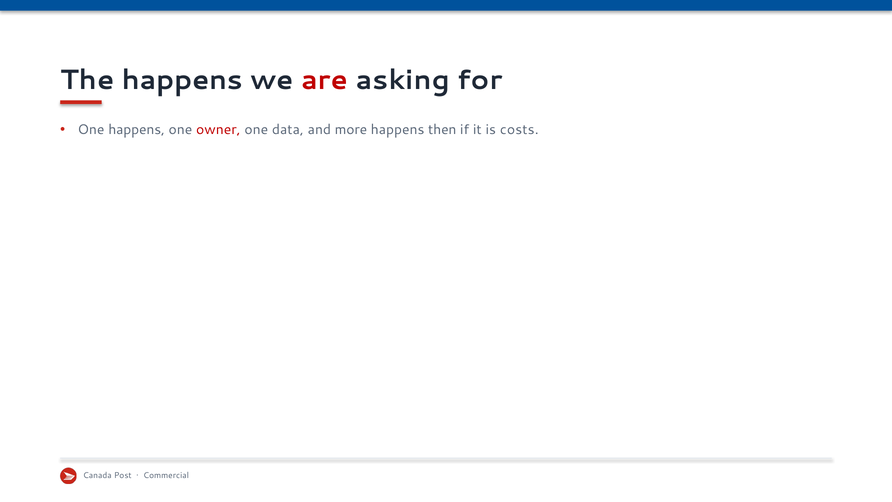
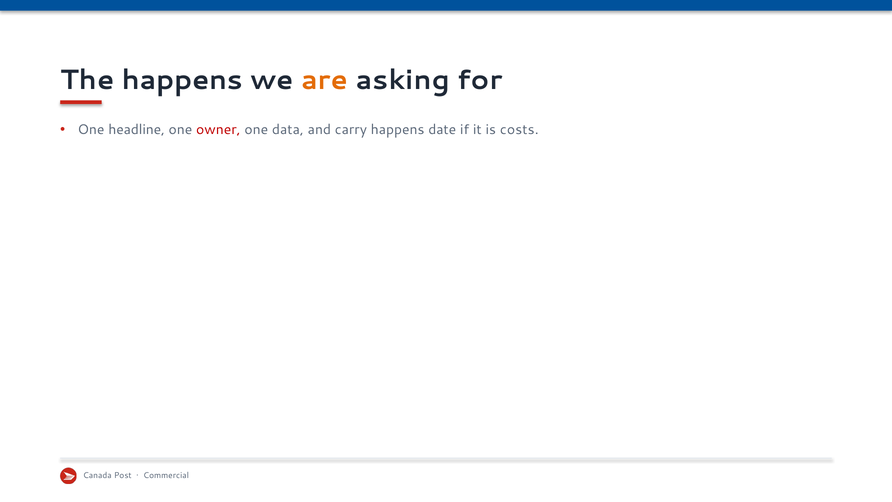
are colour: red -> orange
One happens: happens -> headline
more: more -> carry
then: then -> date
